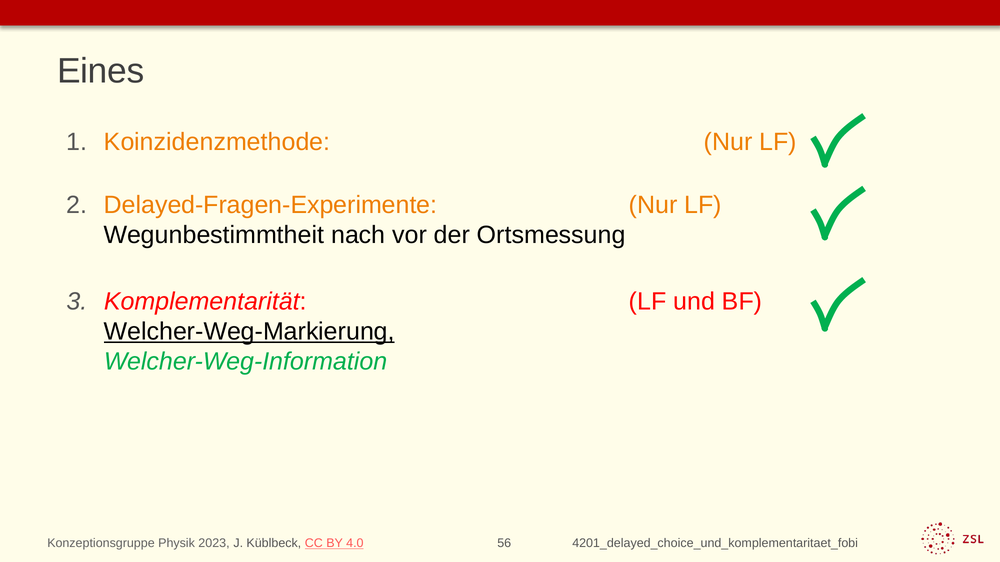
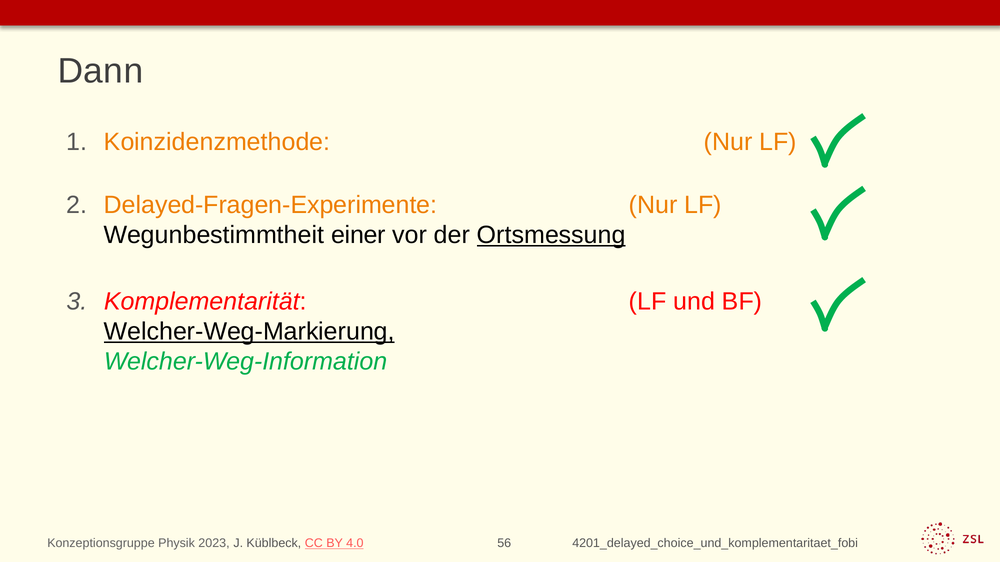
Eines: Eines -> Dann
nach: nach -> einer
Ortsmessung underline: none -> present
